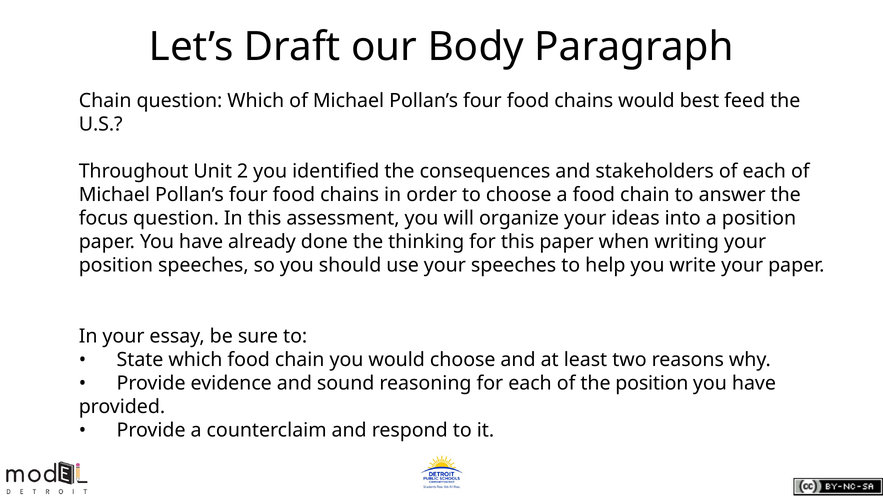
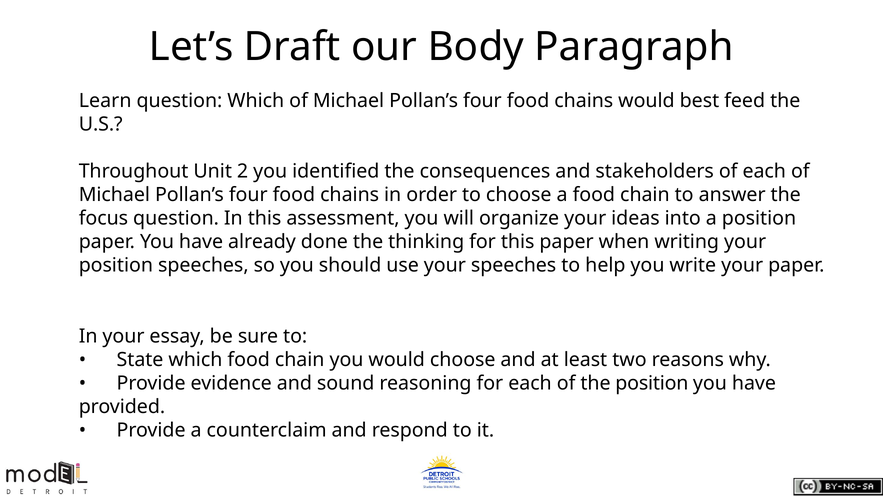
Chain at (105, 101): Chain -> Learn
